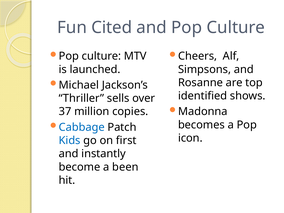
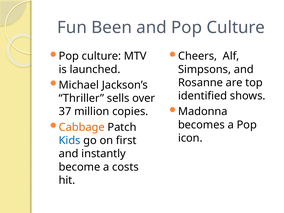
Cited: Cited -> Been
Cabbage colour: blue -> orange
been: been -> costs
